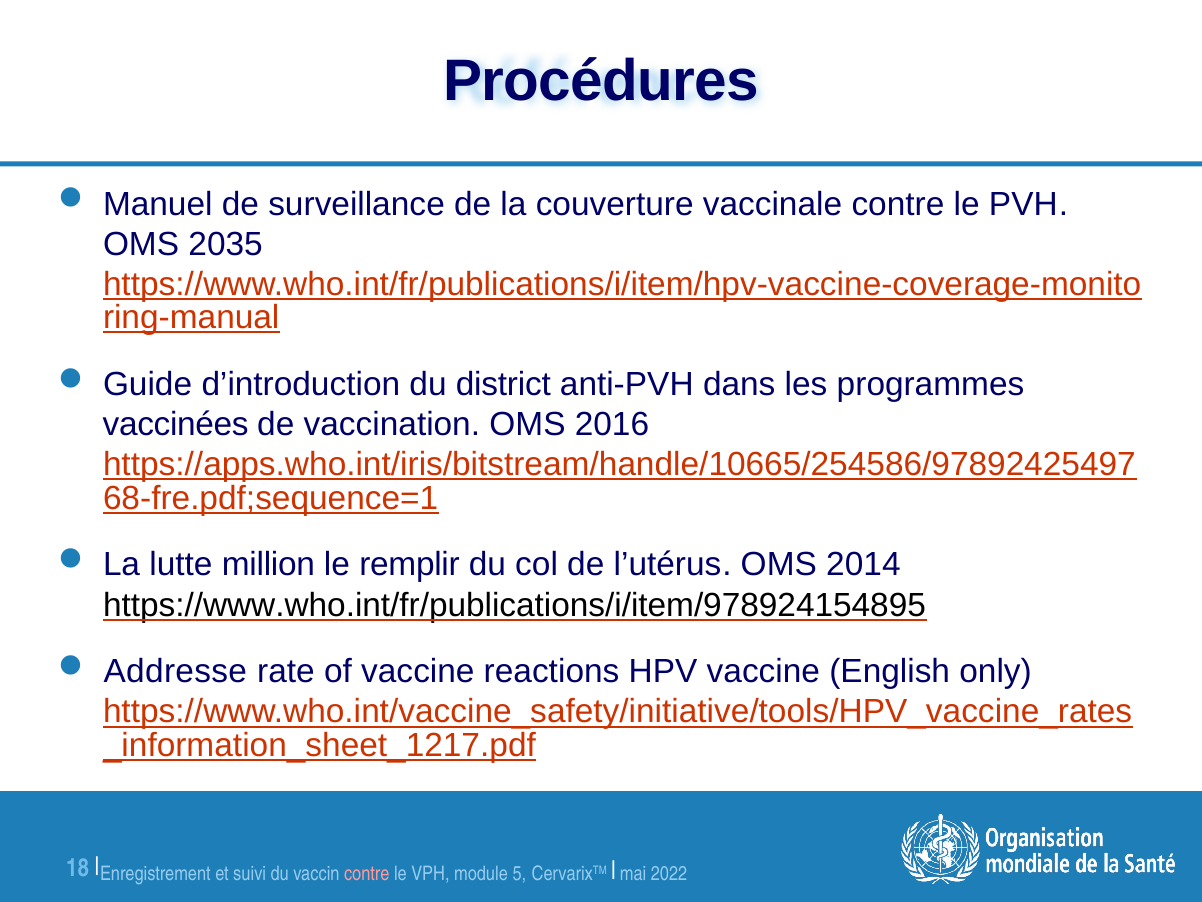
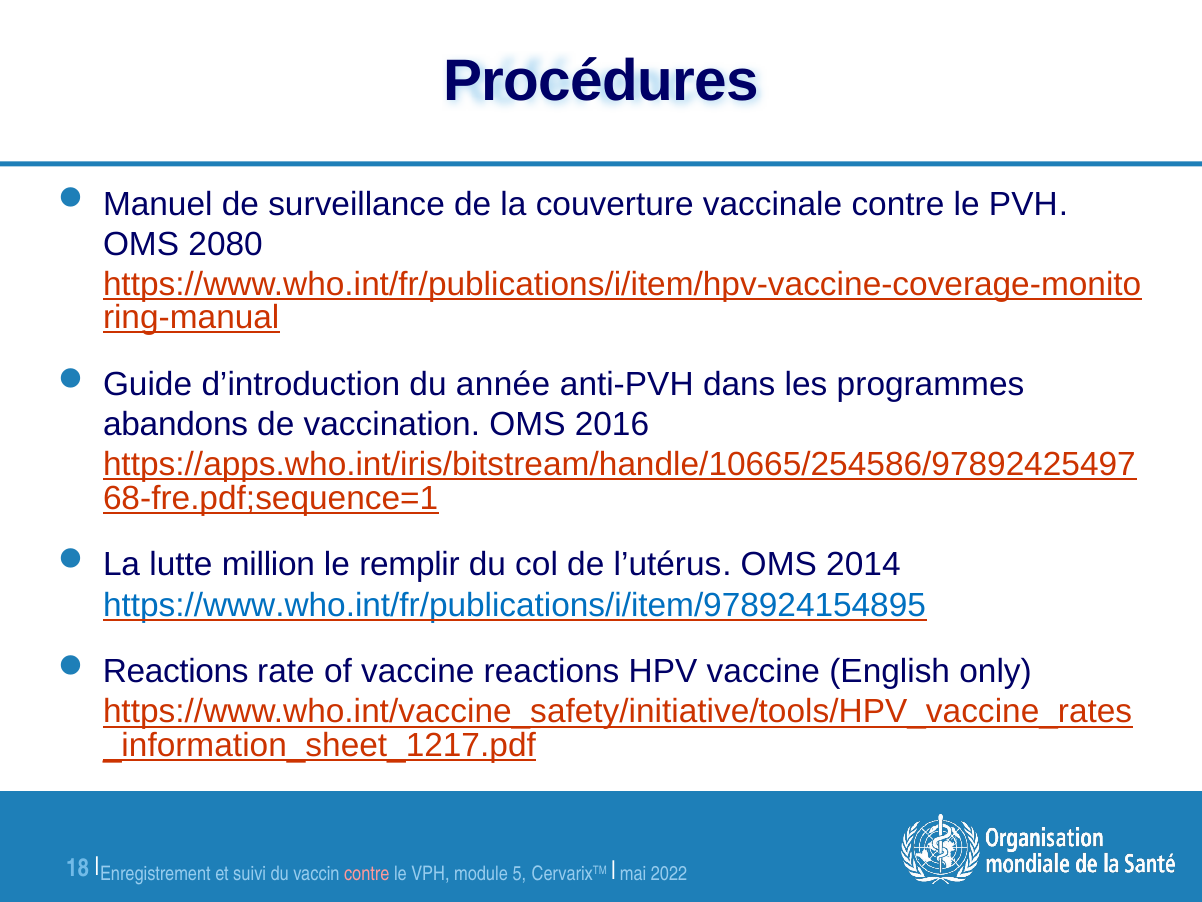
2035: 2035 -> 2080
district: district -> année
vaccinées: vaccinées -> abandons
https://www.who.int/fr/publications/i/item/978924154895 colour: black -> blue
Addresse at (175, 671): Addresse -> Reactions
